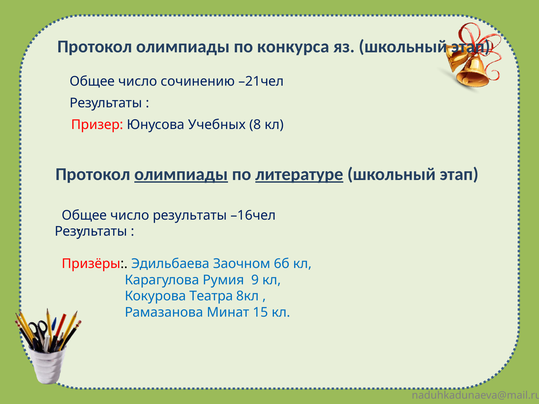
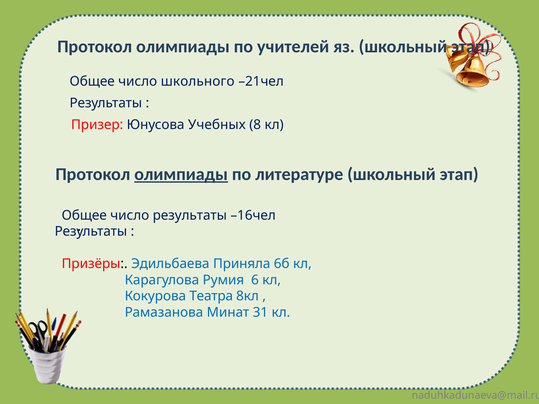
конкурса: конкурса -> учителей
сочинению: сочинению -> школьного
литературе underline: present -> none
Заочном: Заочном -> Приняла
9: 9 -> 6
15: 15 -> 31
